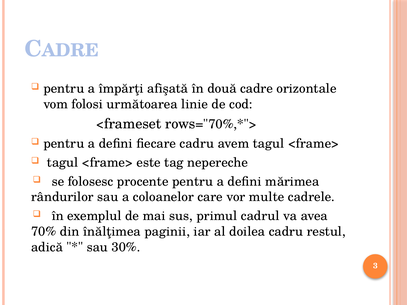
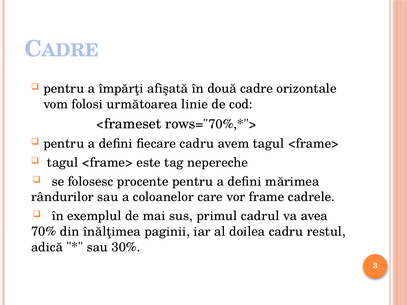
multe: multe -> frame
